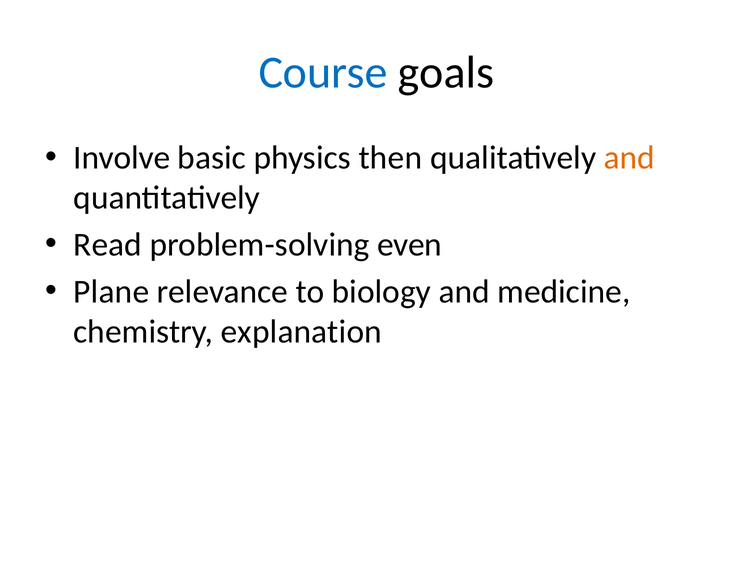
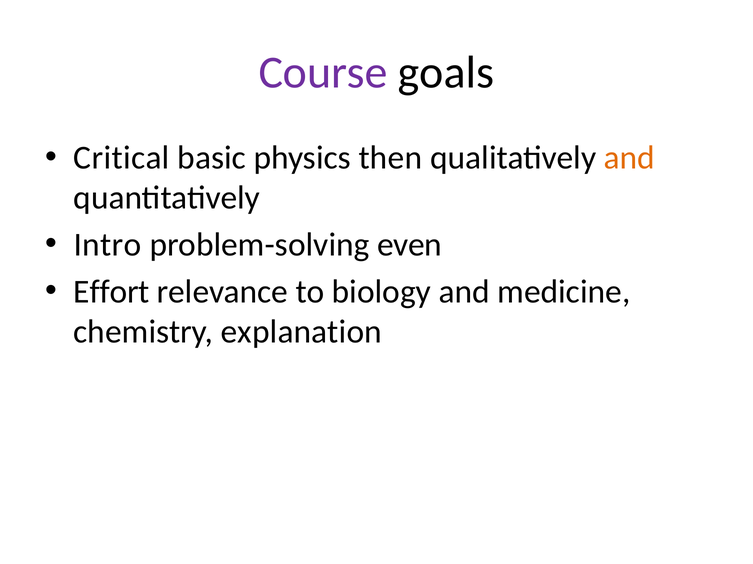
Course colour: blue -> purple
Involve: Involve -> Critical
Read: Read -> Intro
Plane: Plane -> Effort
